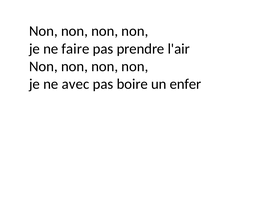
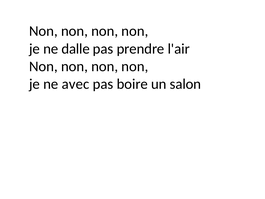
faire: faire -> dalle
enfer: enfer -> salon
